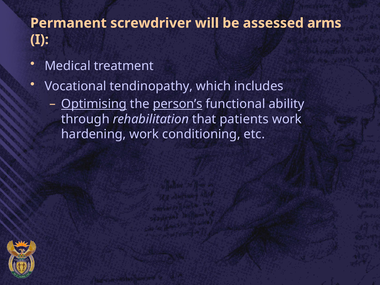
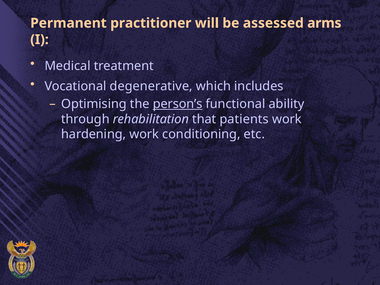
screwdriver: screwdriver -> practitioner
tendinopathy: tendinopathy -> degenerative
Optimising underline: present -> none
